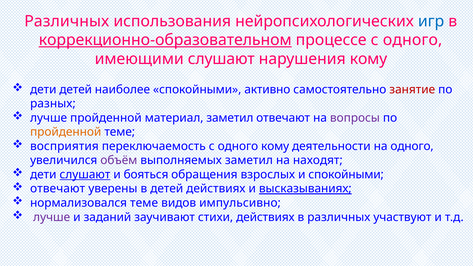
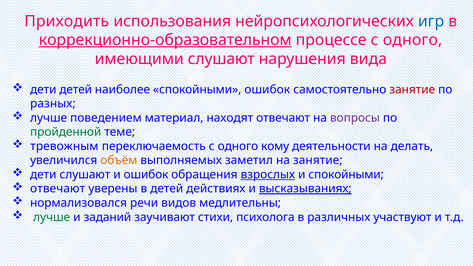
Различных at (67, 21): Различных -> Приходить
нарушения кому: кому -> вида
спокойными активно: активно -> ошибок
лучше пройденной: пройденной -> поведением
материал заметил: заметил -> находят
пройденной at (66, 132) colour: orange -> green
восприятия: восприятия -> тревожным
на одного: одного -> делать
объём colour: purple -> orange
на находят: находят -> занятие
слушают at (85, 175) underline: present -> none
и бояться: бояться -> ошибок
взрослых underline: none -> present
нормализовался теме: теме -> речи
импульсивно: импульсивно -> медлительны
лучше at (52, 217) colour: purple -> green
стихи действиях: действиях -> психолога
